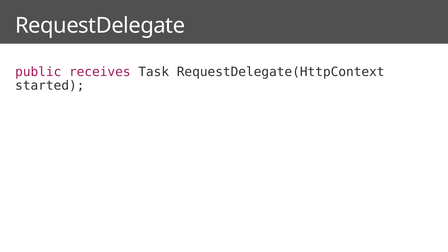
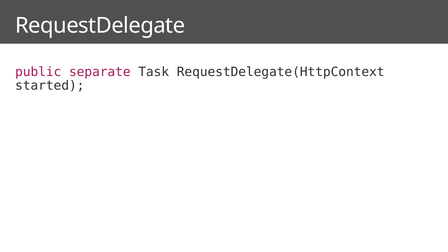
receives: receives -> separate
